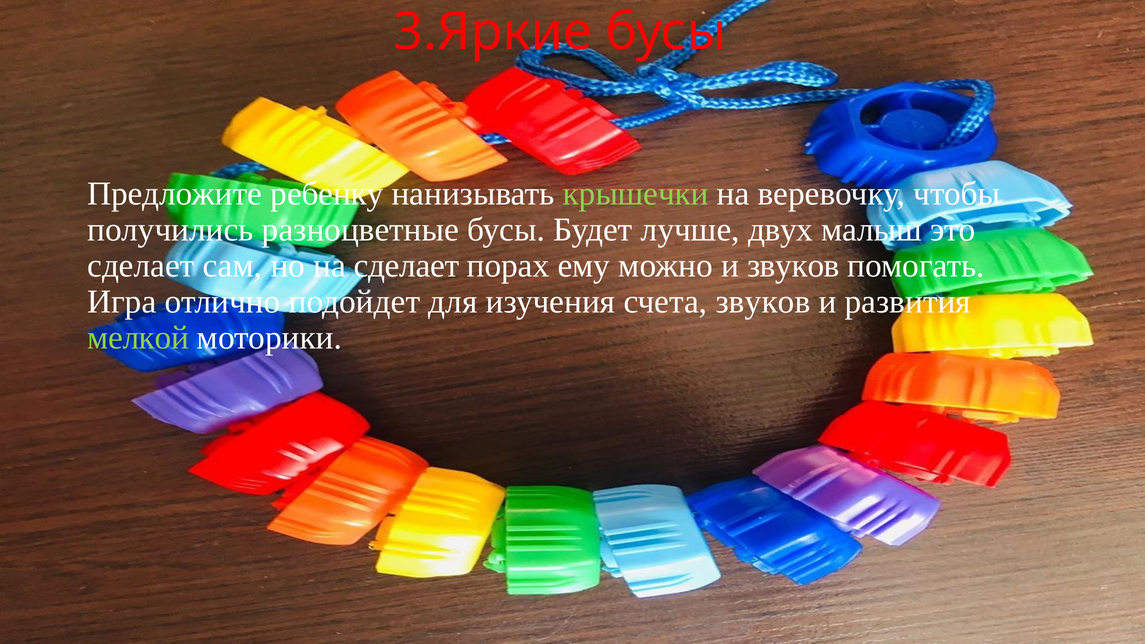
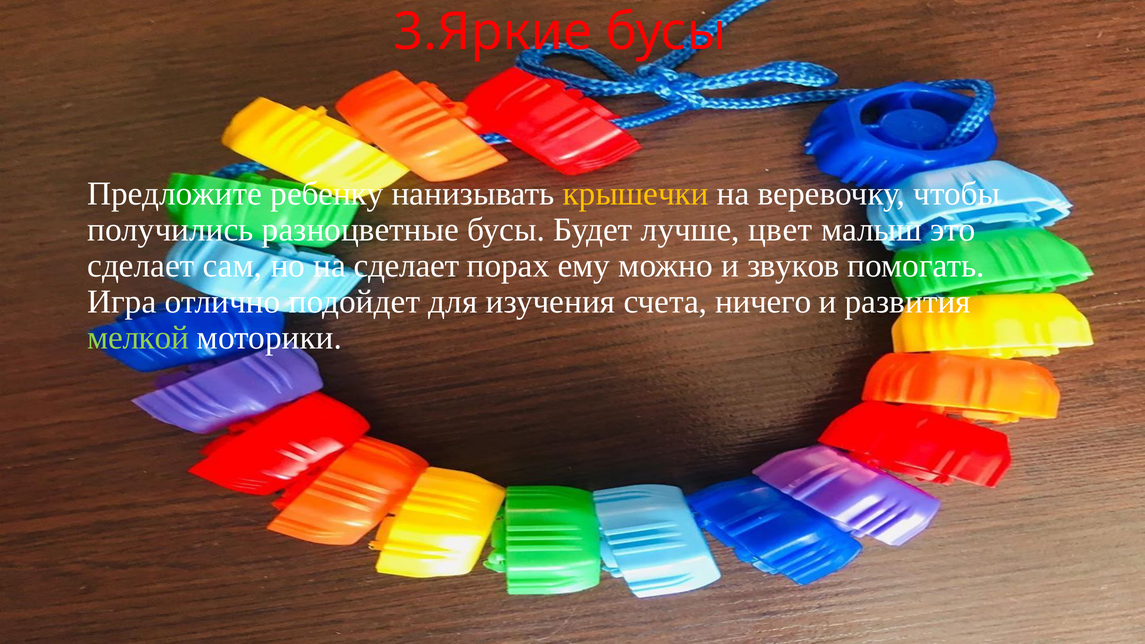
крышечки colour: light green -> yellow
двух: двух -> цвет
счета звуков: звуков -> ничего
